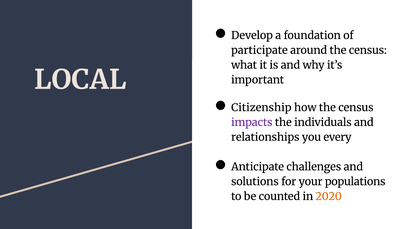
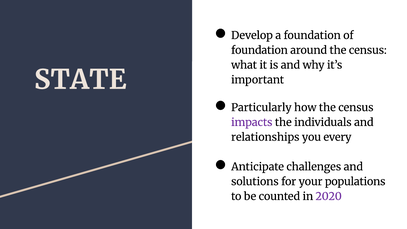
participate at (259, 50): participate -> foundation
LOCAL: LOCAL -> STATE
Citizenship: Citizenship -> Particularly
2020 colour: orange -> purple
